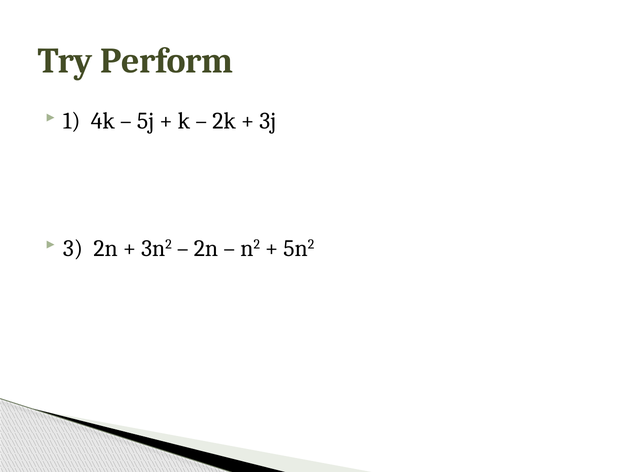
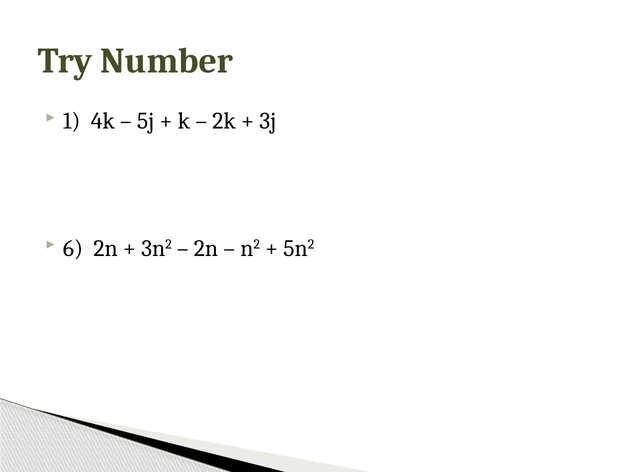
Perform: Perform -> Number
3: 3 -> 6
